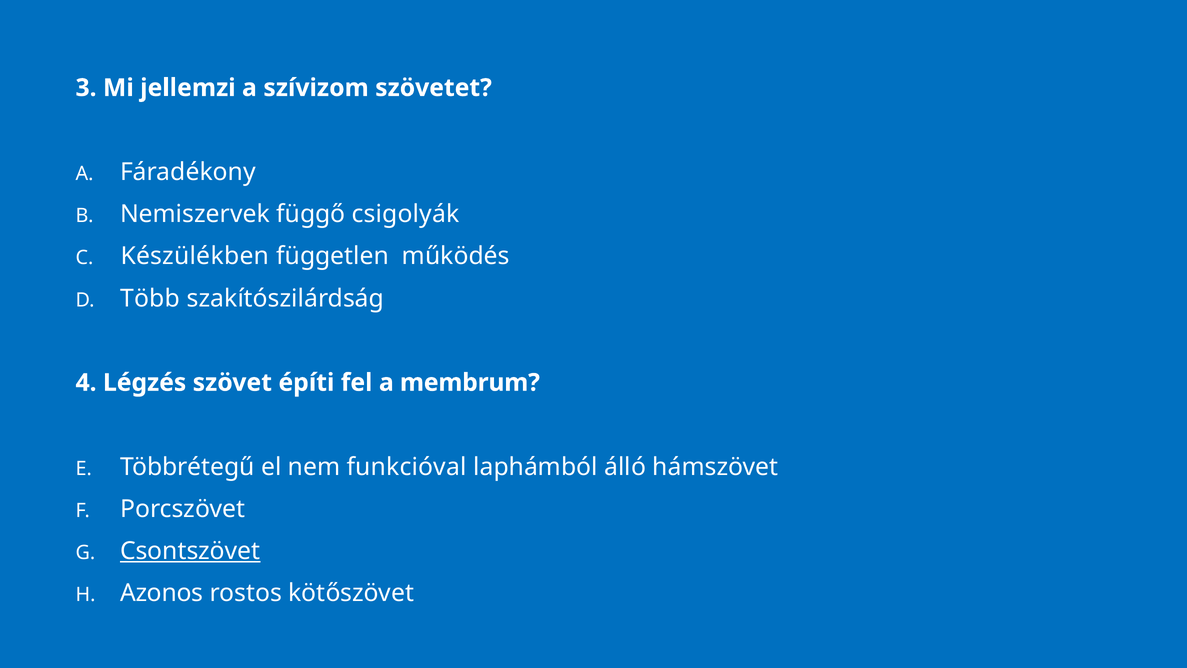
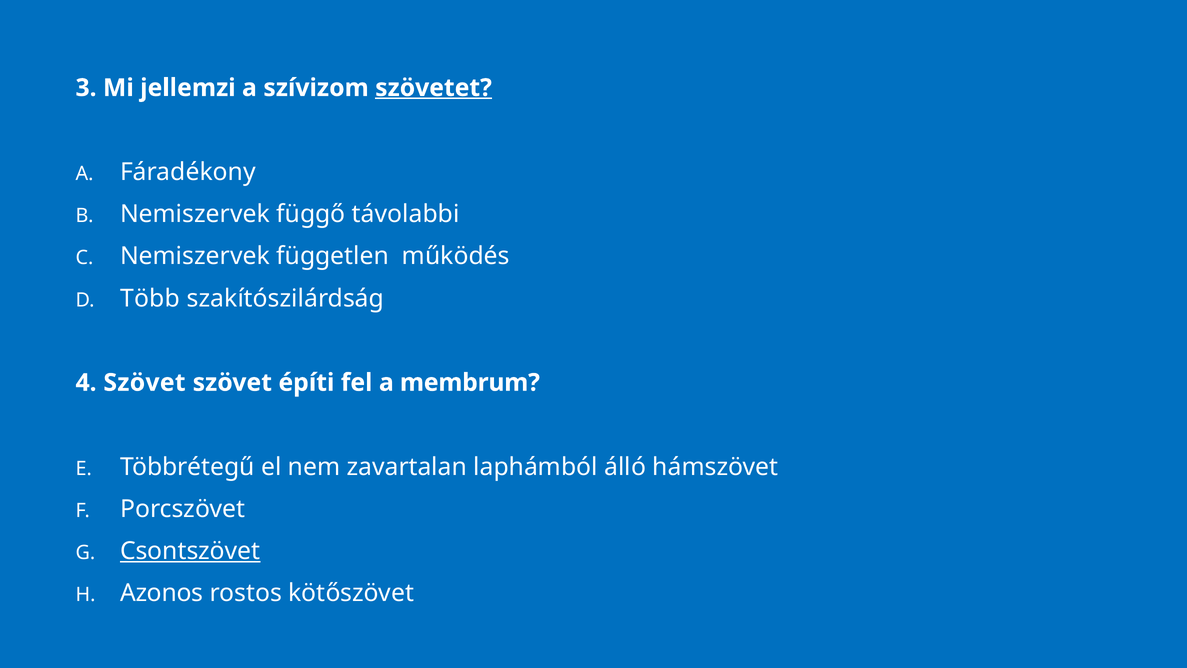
szövetet underline: none -> present
csigolyák: csigolyák -> távolabbi
Készülékben at (195, 256): Készülékben -> Nemiszervek
4 Légzés: Légzés -> Szövet
funkcióval: funkcióval -> zavartalan
